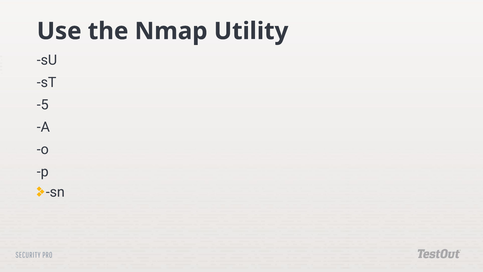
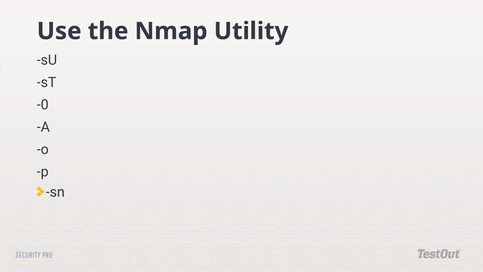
-5: -5 -> -0
